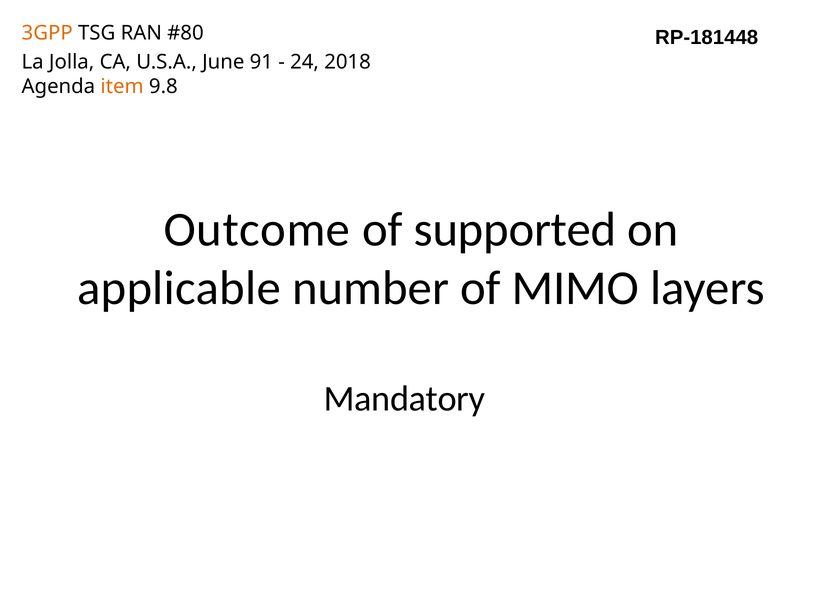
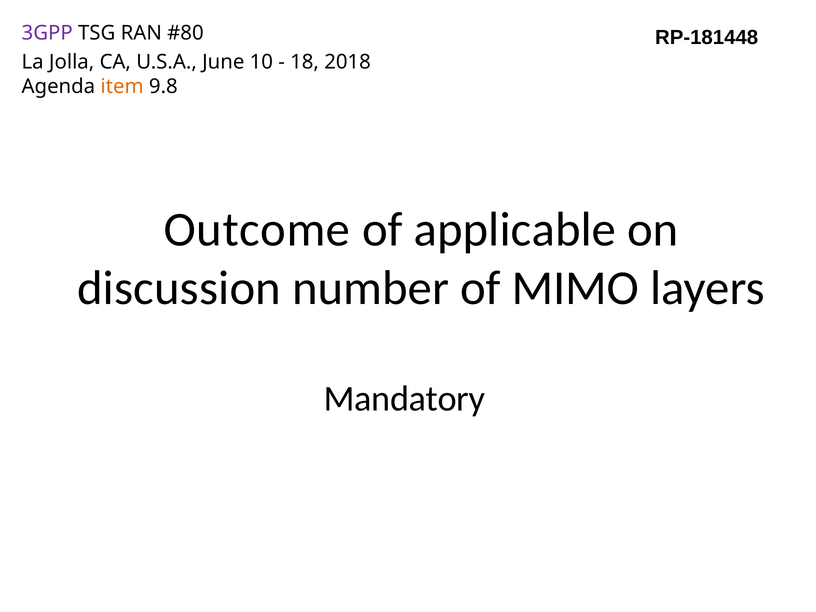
3GPP colour: orange -> purple
91: 91 -> 10
24: 24 -> 18
supported: supported -> applicable
applicable: applicable -> discussion
